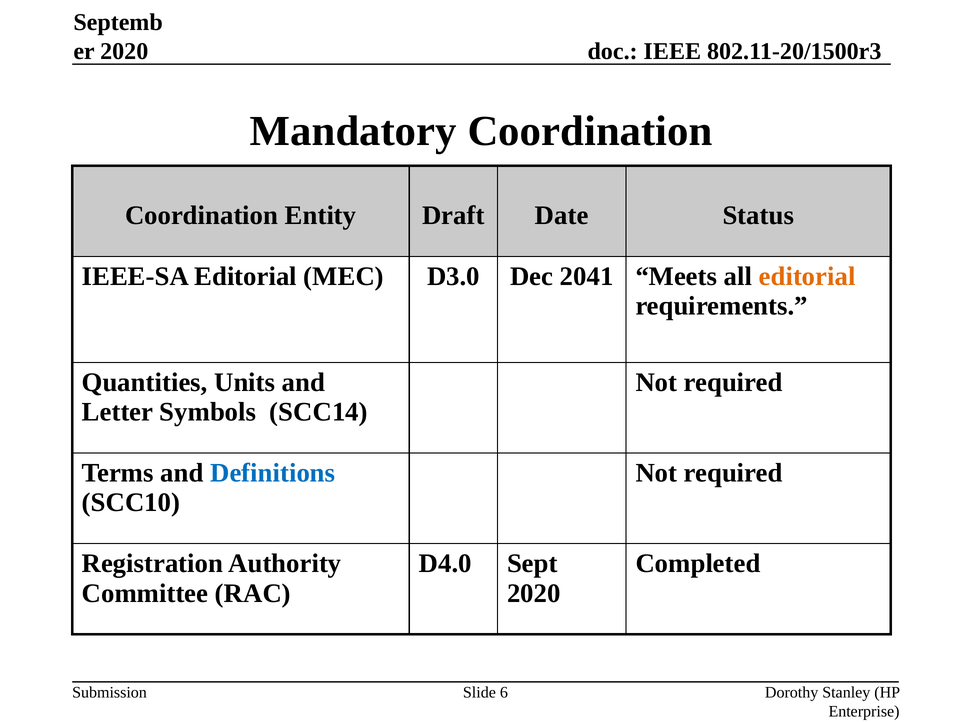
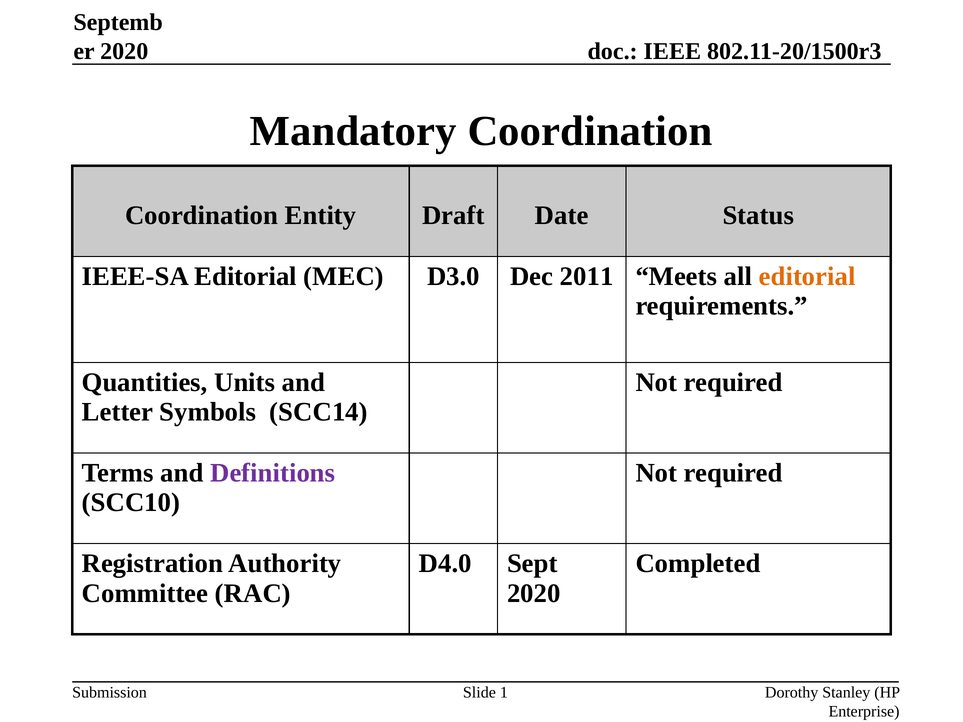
2041: 2041 -> 2011
Definitions colour: blue -> purple
6: 6 -> 1
